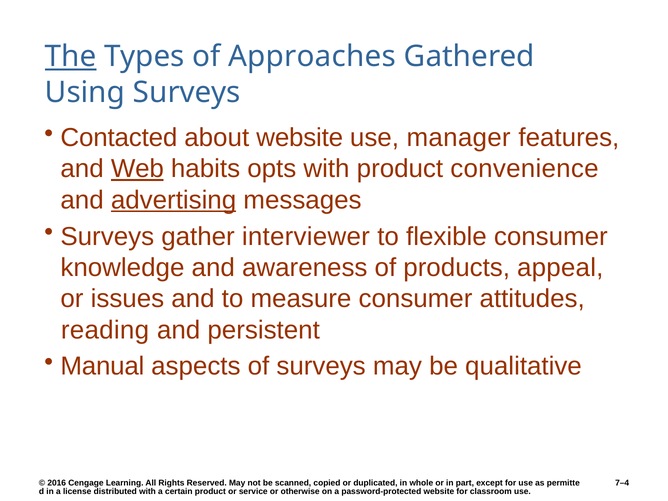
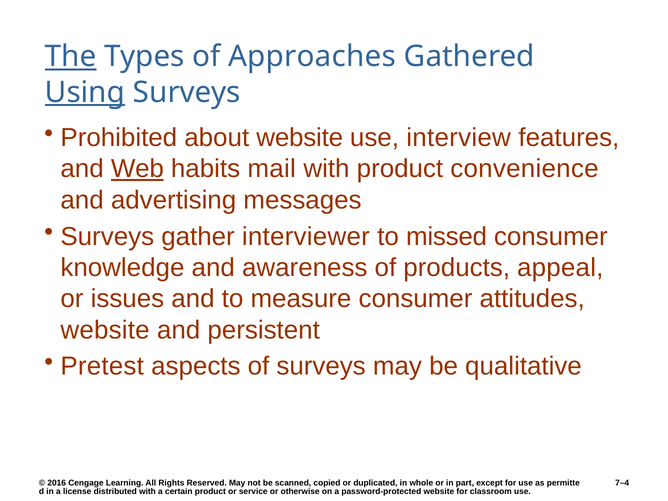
Using underline: none -> present
Contacted: Contacted -> Prohibited
manager: manager -> interview
opts: opts -> mail
advertising underline: present -> none
flexible: flexible -> missed
reading at (105, 330): reading -> website
Manual: Manual -> Pretest
